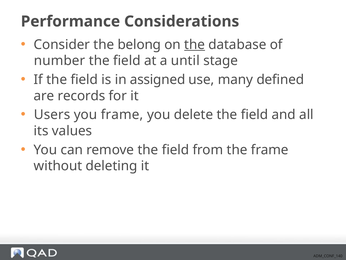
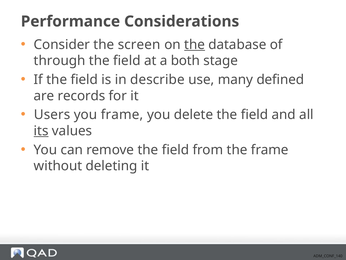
belong: belong -> screen
number: number -> through
until: until -> both
assigned: assigned -> describe
its underline: none -> present
